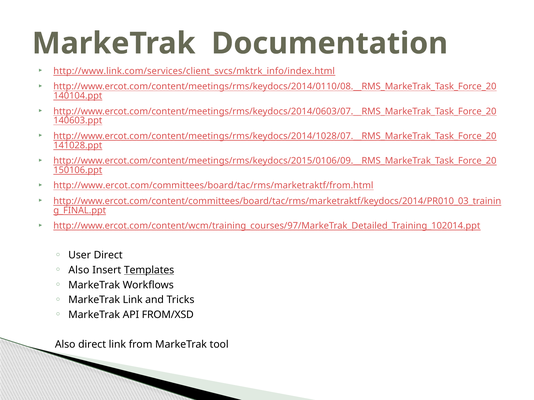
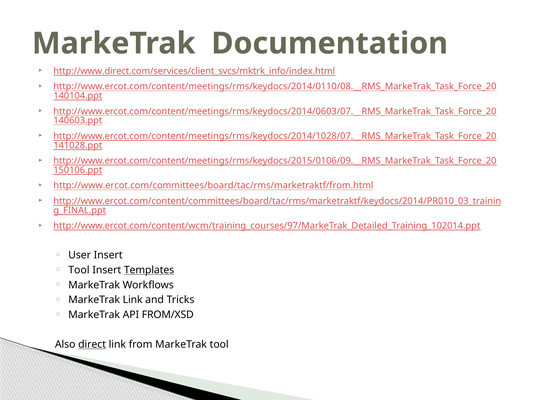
http://www.link.com/services/client_svcs/mktrk_info/index.html: http://www.link.com/services/client_svcs/mktrk_info/index.html -> http://www.direct.com/services/client_svcs/mktrk_info/index.html
User Direct: Direct -> Insert
Also at (79, 270): Also -> Tool
direct at (92, 345) underline: none -> present
